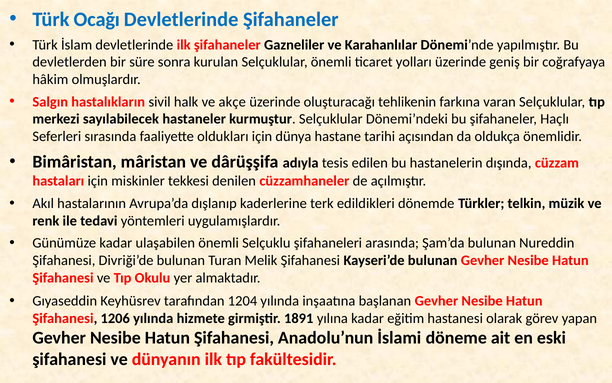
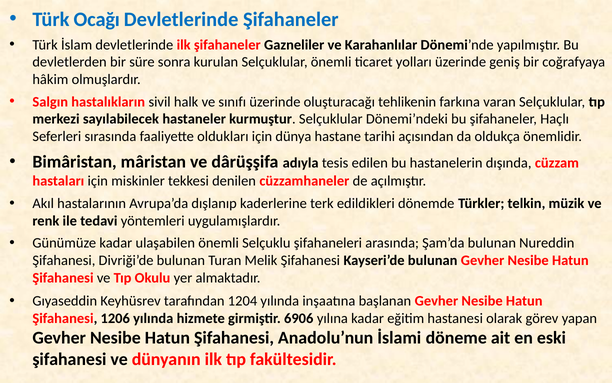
akçe: akçe -> sınıfı
1891: 1891 -> 6906
